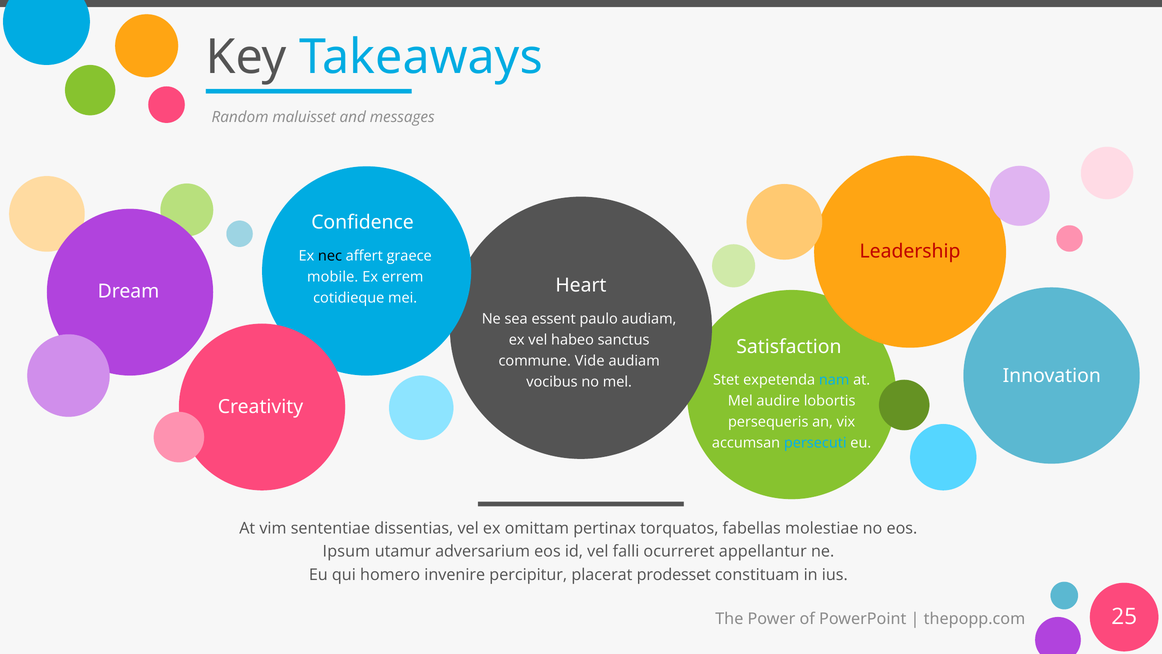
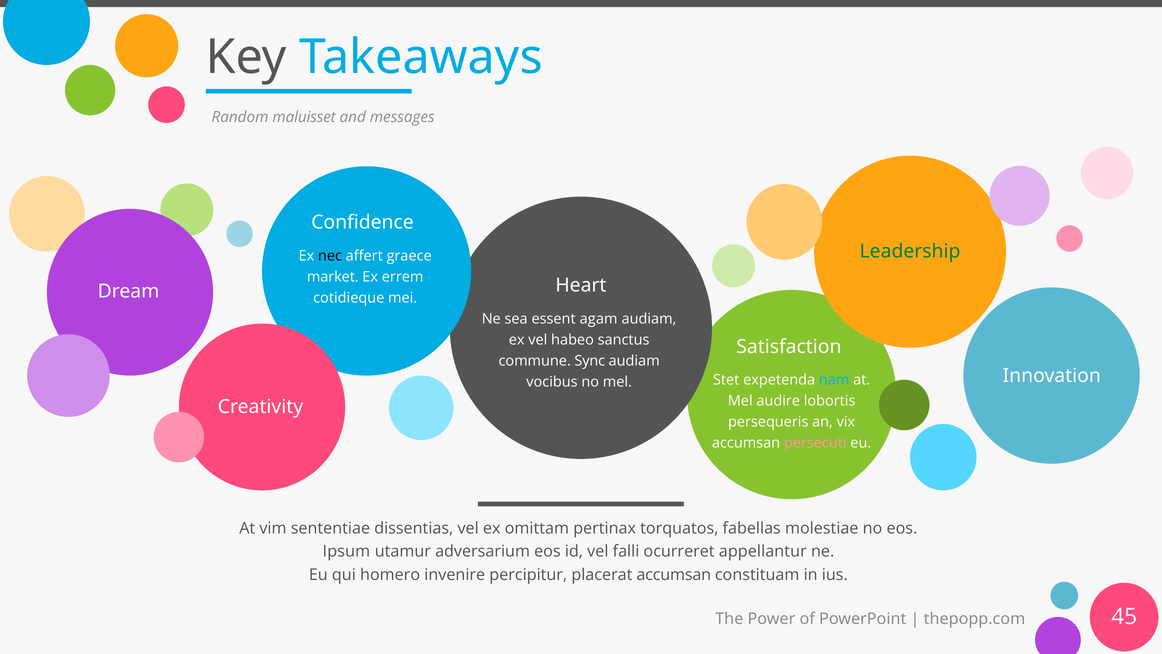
Leadership colour: red -> green
mobile: mobile -> market
paulo: paulo -> agam
Vide: Vide -> Sync
persecuti colour: light blue -> pink
placerat prodesset: prodesset -> accumsan
25: 25 -> 45
